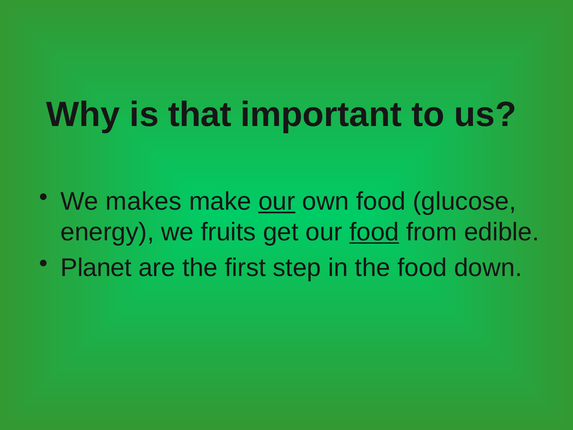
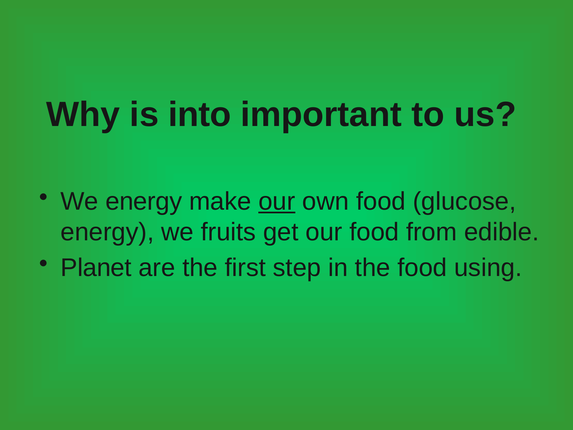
that: that -> into
We makes: makes -> energy
food at (374, 232) underline: present -> none
down: down -> using
